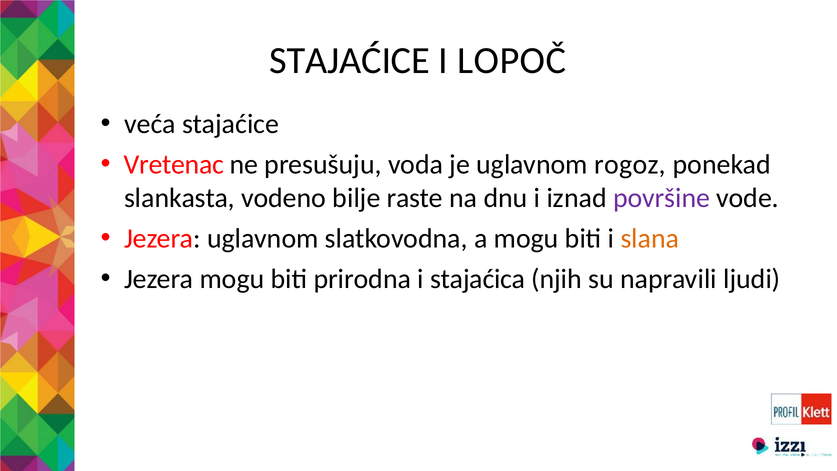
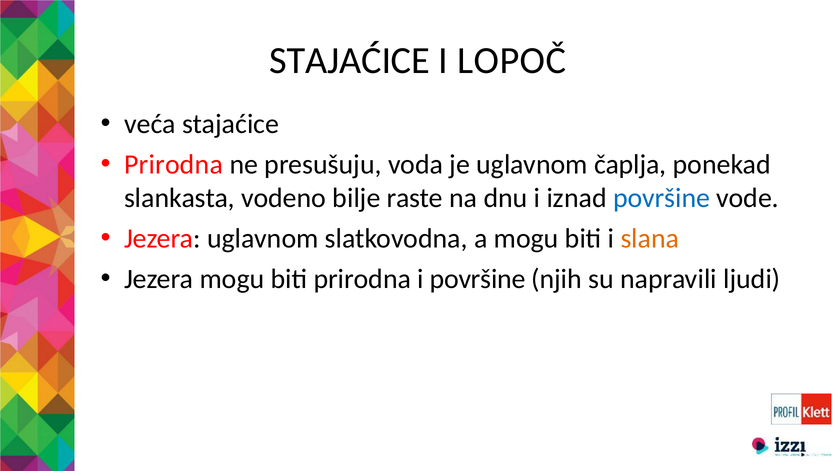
Vretenac at (174, 165): Vretenac -> Prirodna
rogoz: rogoz -> čaplja
površine at (662, 198) colour: purple -> blue
i stajaćica: stajaćica -> površine
